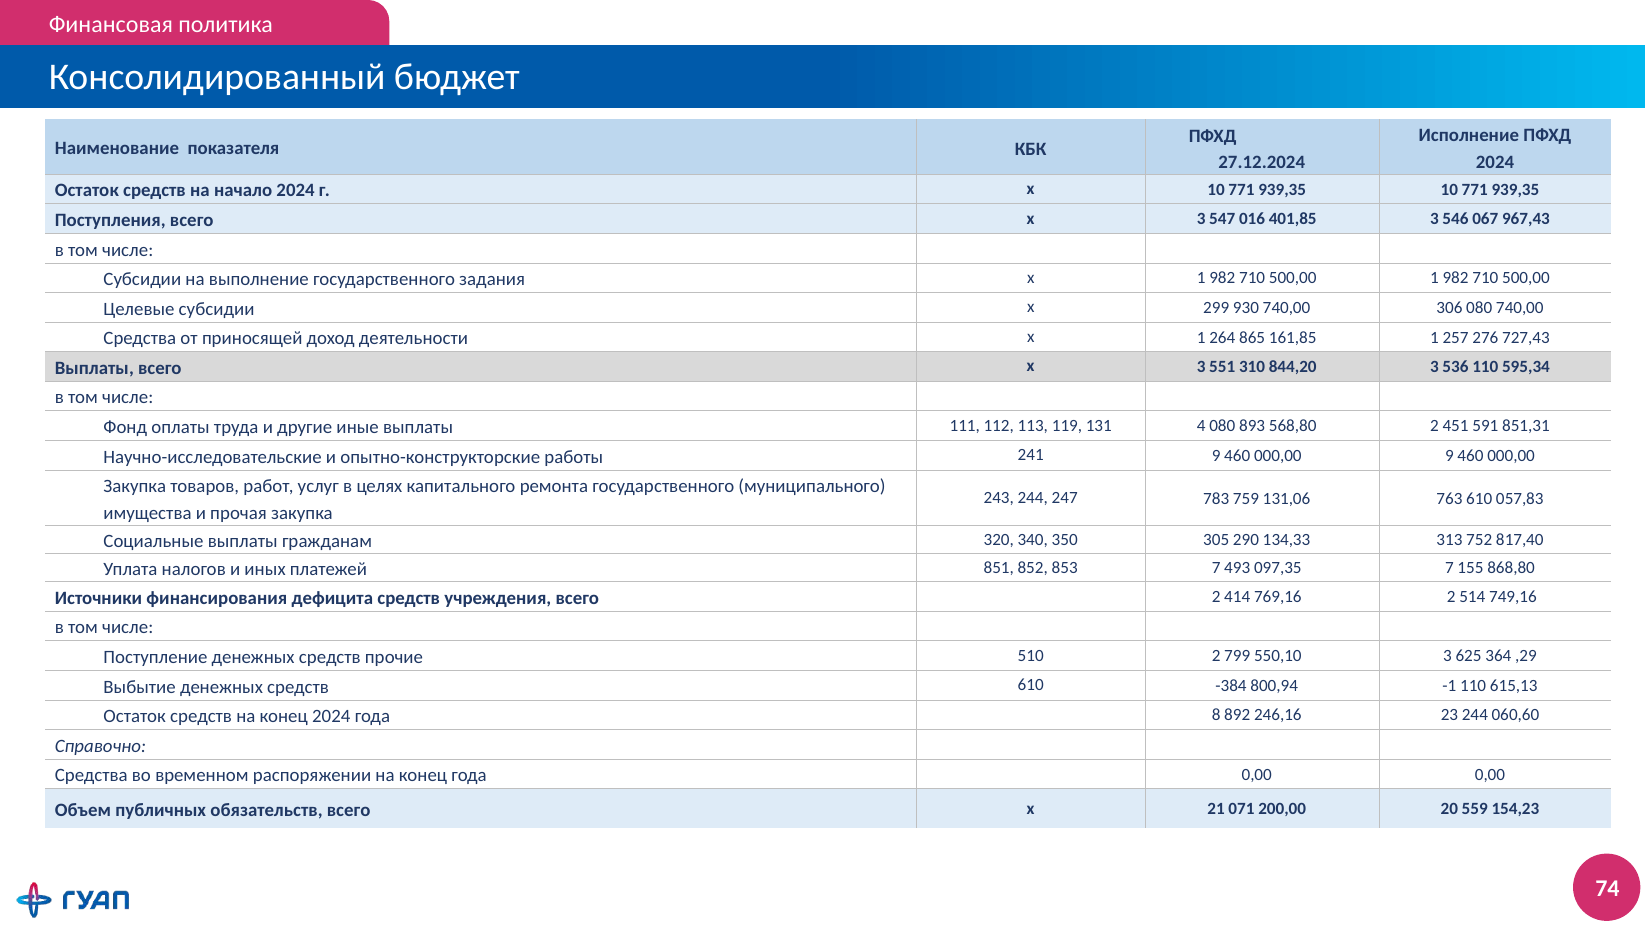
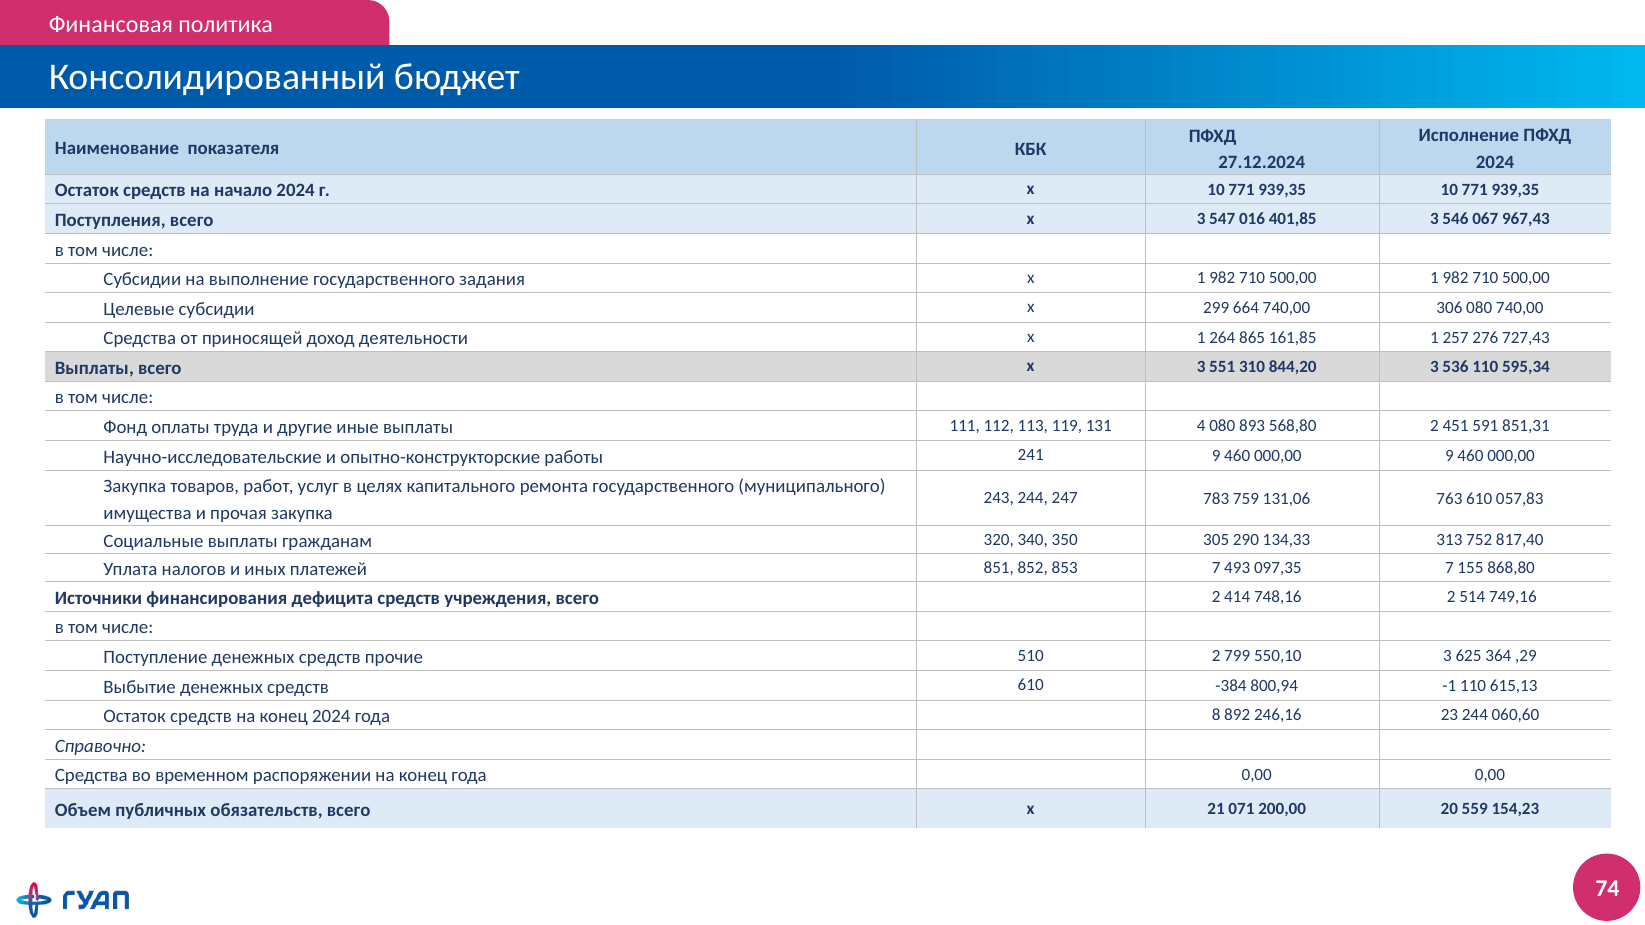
930: 930 -> 664
769,16: 769,16 -> 748,16
